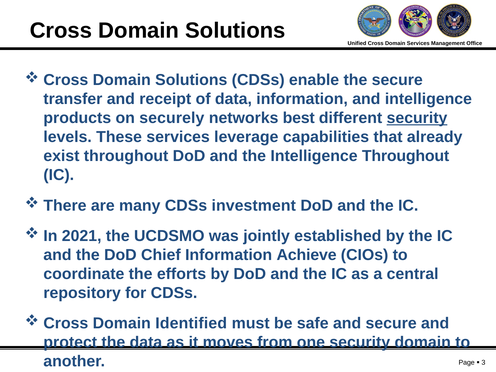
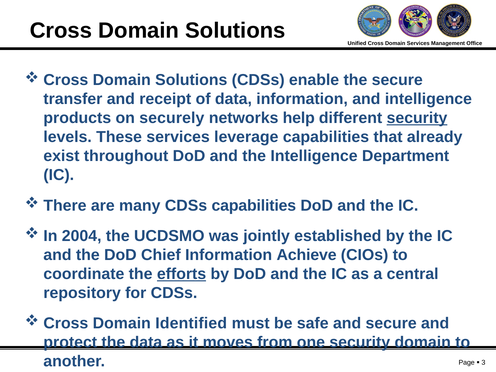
best: best -> help
Intelligence Throughout: Throughout -> Department
CDSs investment: investment -> capabilities
2021: 2021 -> 2004
efforts underline: none -> present
